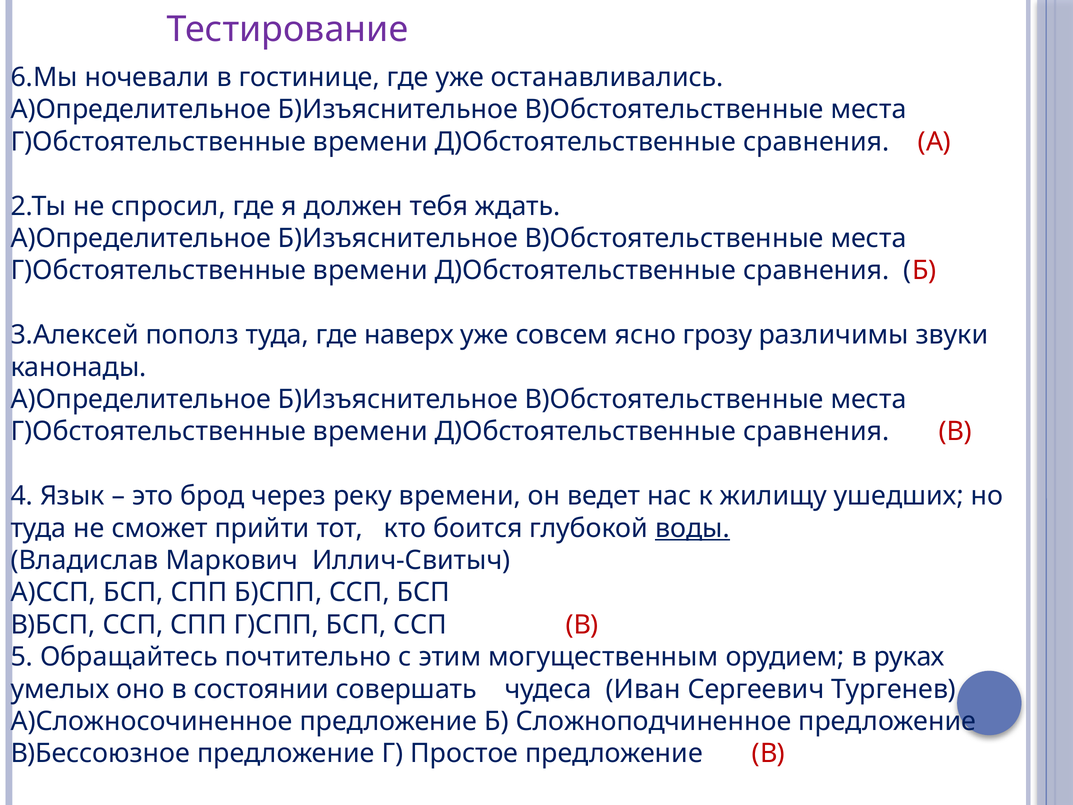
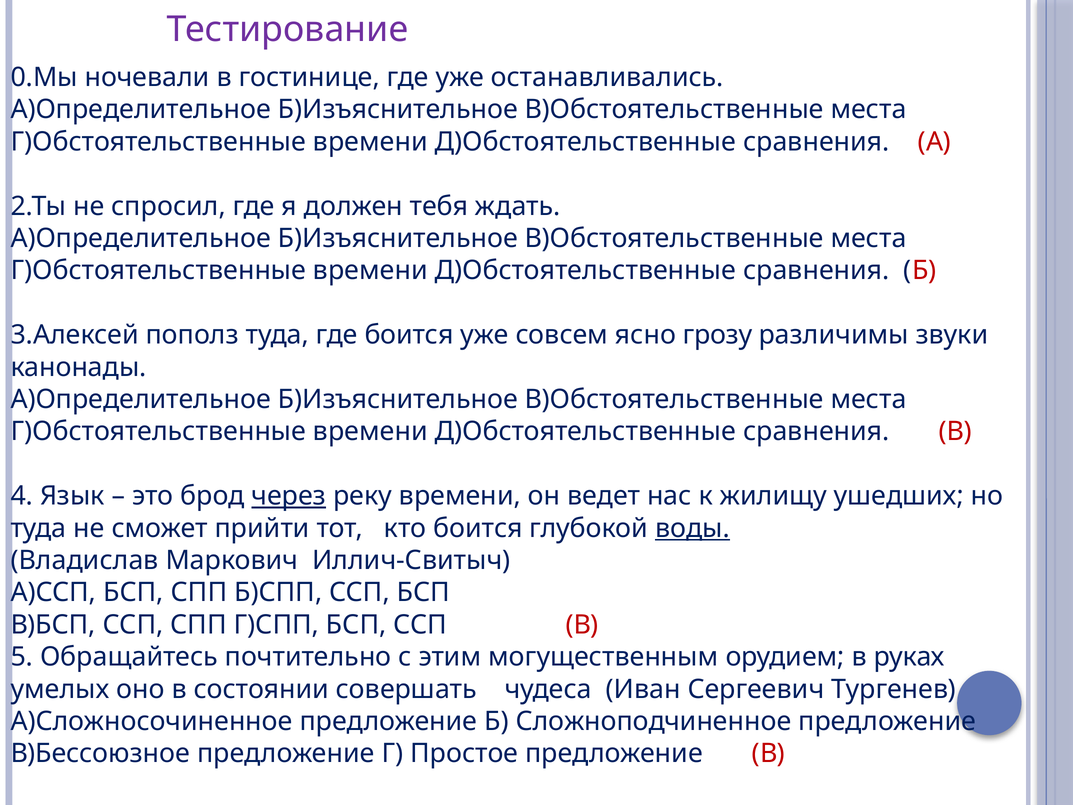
6.Мы: 6.Мы -> 0.Мы
где наверх: наверх -> боится
через underline: none -> present
